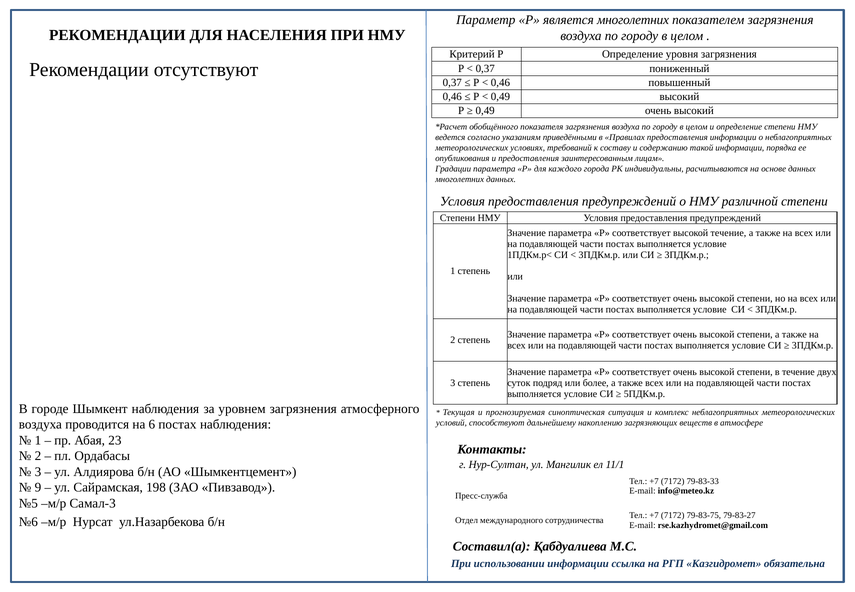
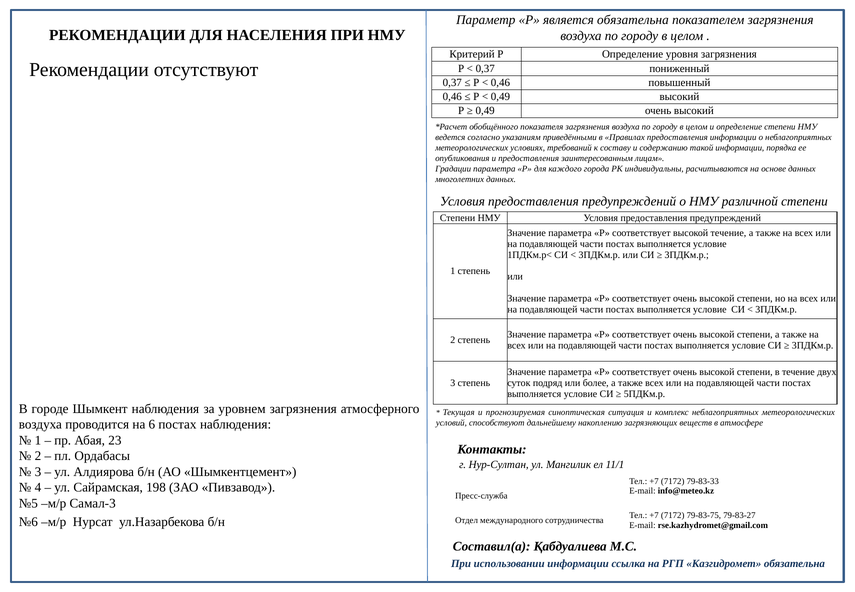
является многолетних: многолетних -> обязательна
9: 9 -> 4
